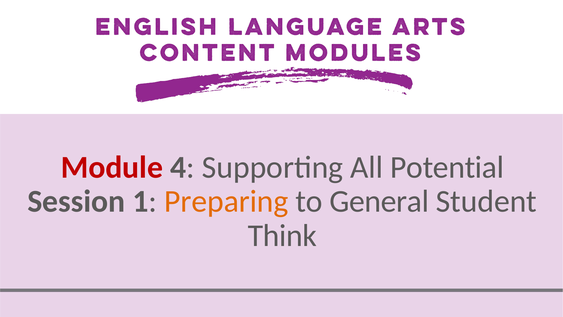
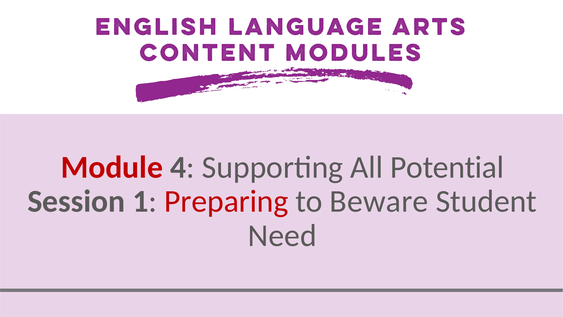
Preparing colour: orange -> red
General: General -> Beware
Think: Think -> Need
